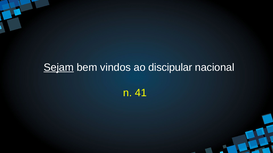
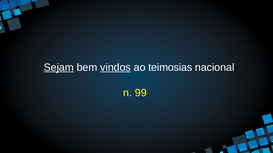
vindos underline: none -> present
discipular: discipular -> teimosias
41: 41 -> 99
